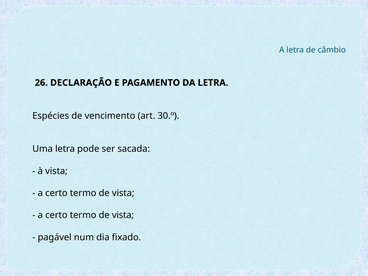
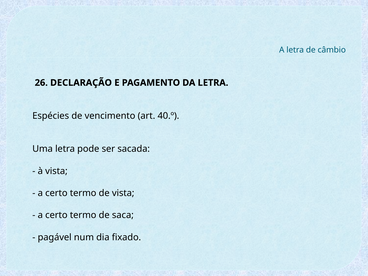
30.º: 30.º -> 40.º
vista at (123, 215): vista -> saca
